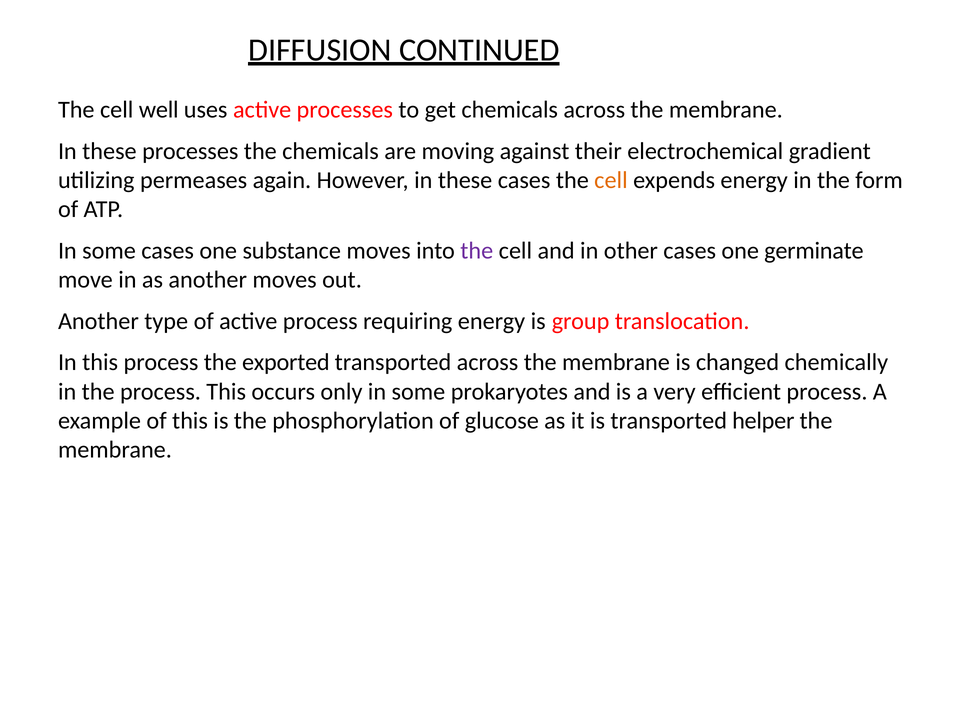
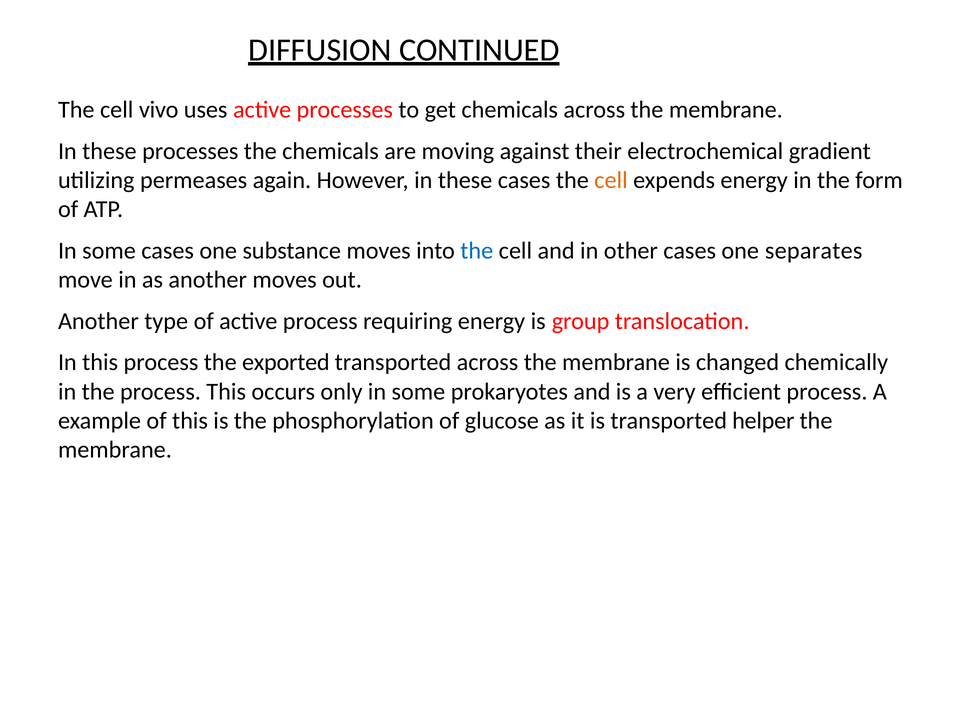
well: well -> vivo
the at (477, 251) colour: purple -> blue
germinate: germinate -> separates
